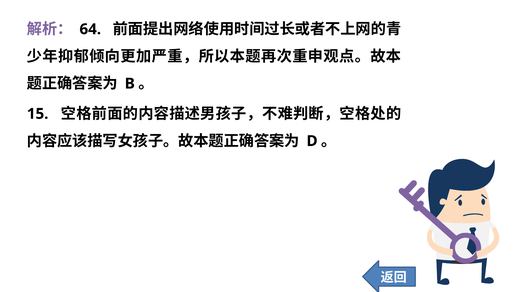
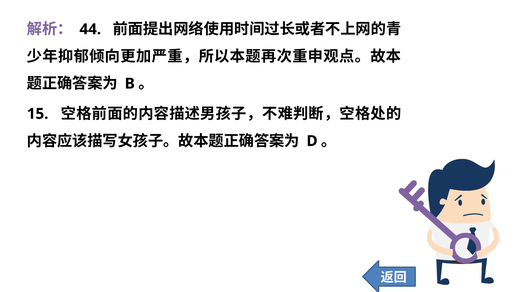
64: 64 -> 44
